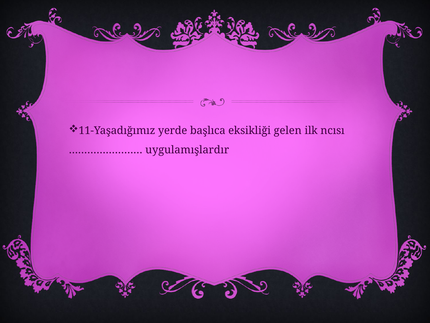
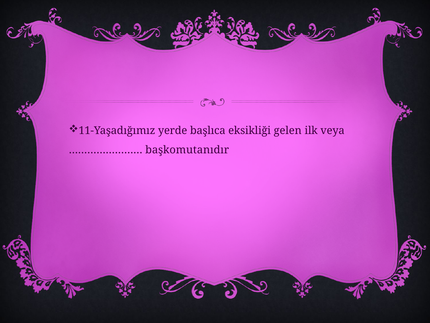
ncısı: ncısı -> veya
uygulamışlardır: uygulamışlardır -> başkomutanıdır
